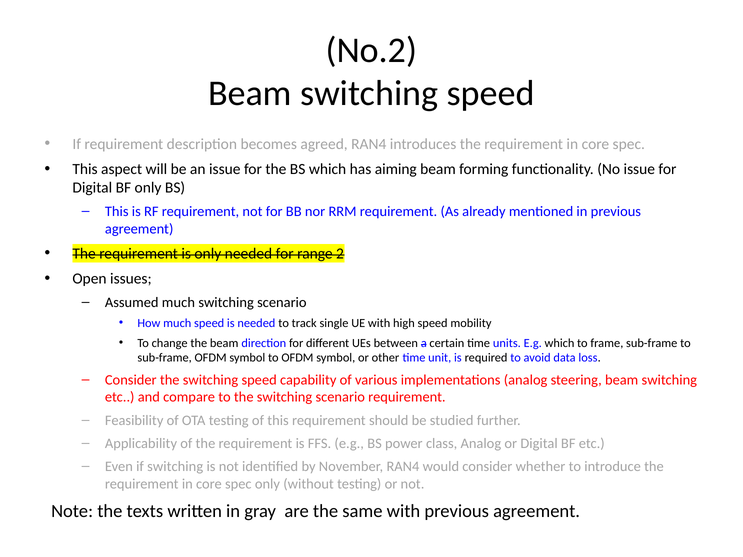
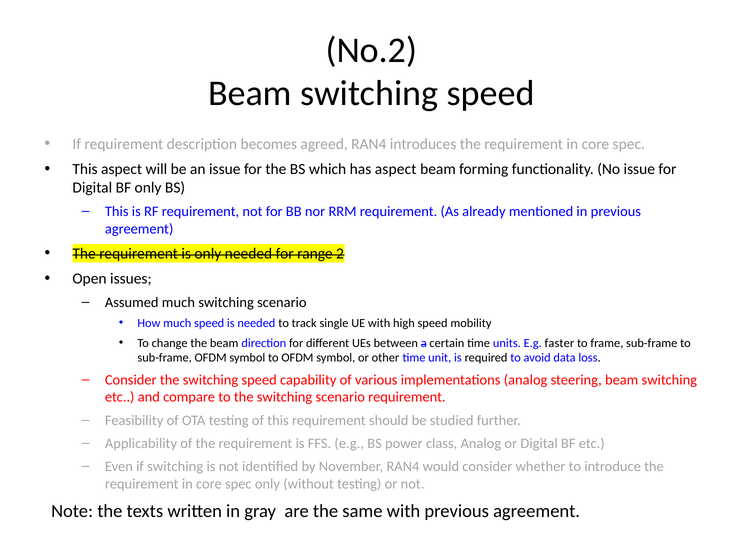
has aiming: aiming -> aspect
E.g which: which -> faster
